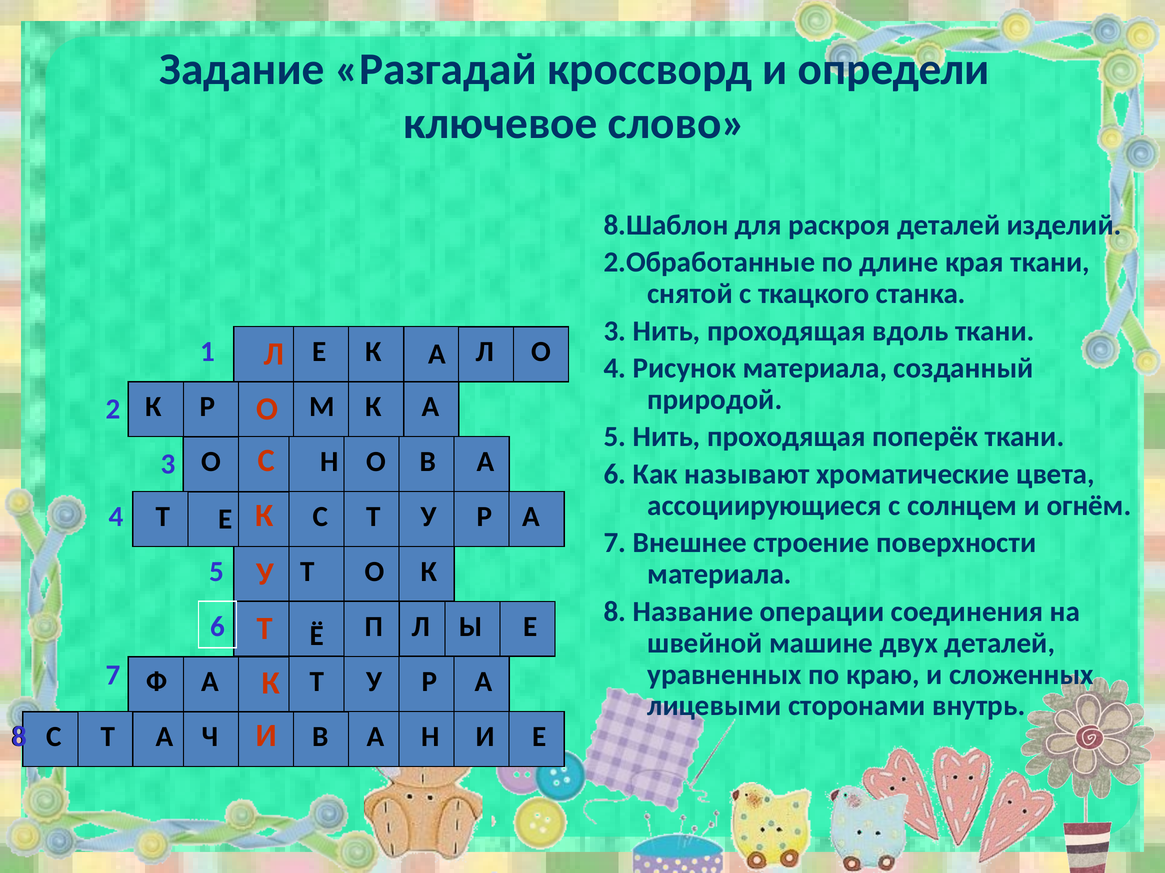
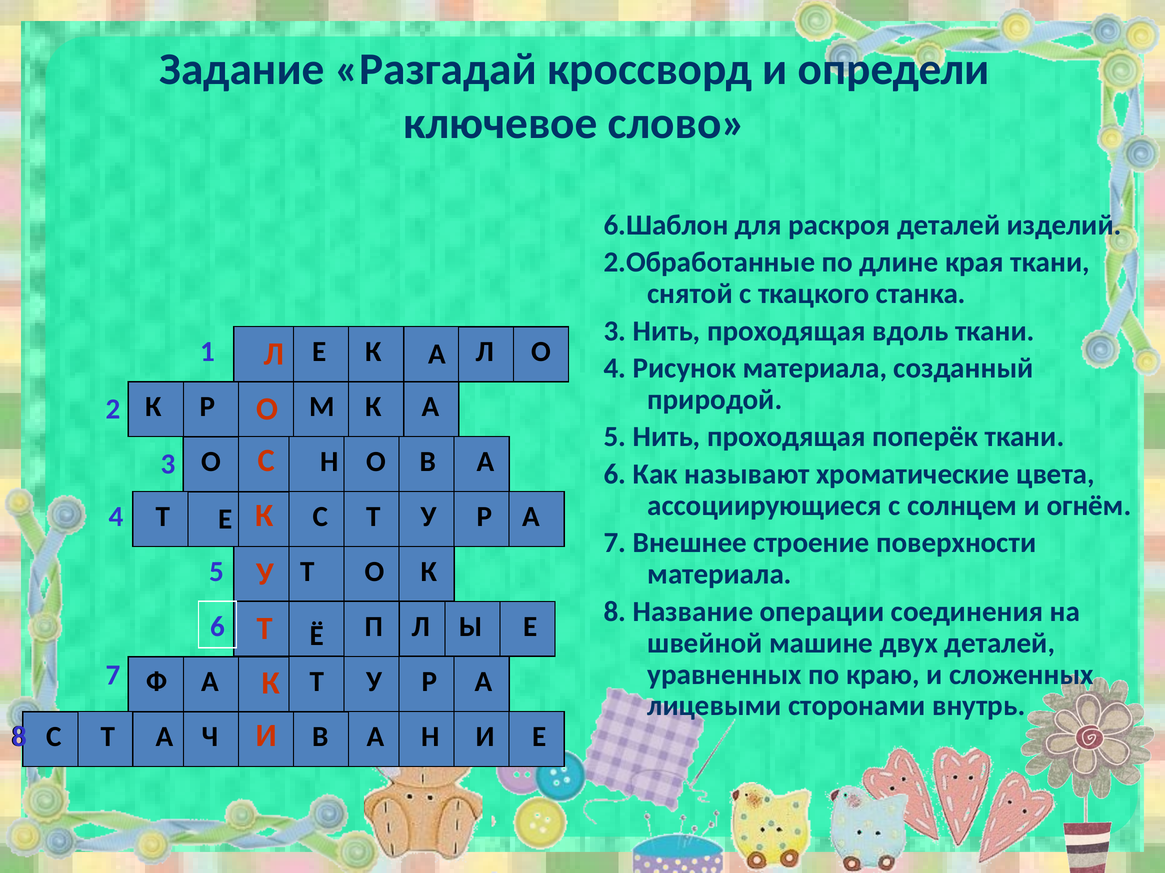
8.Шаблон: 8.Шаблон -> 6.Шаблон
